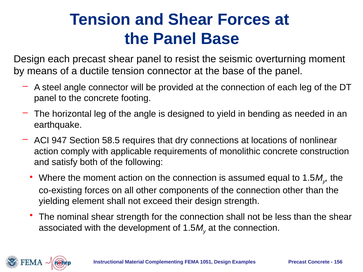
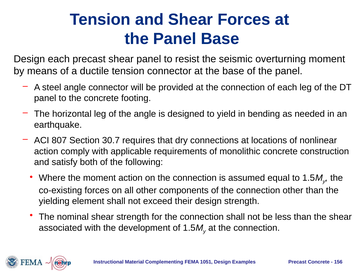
947: 947 -> 807
58.5: 58.5 -> 30.7
